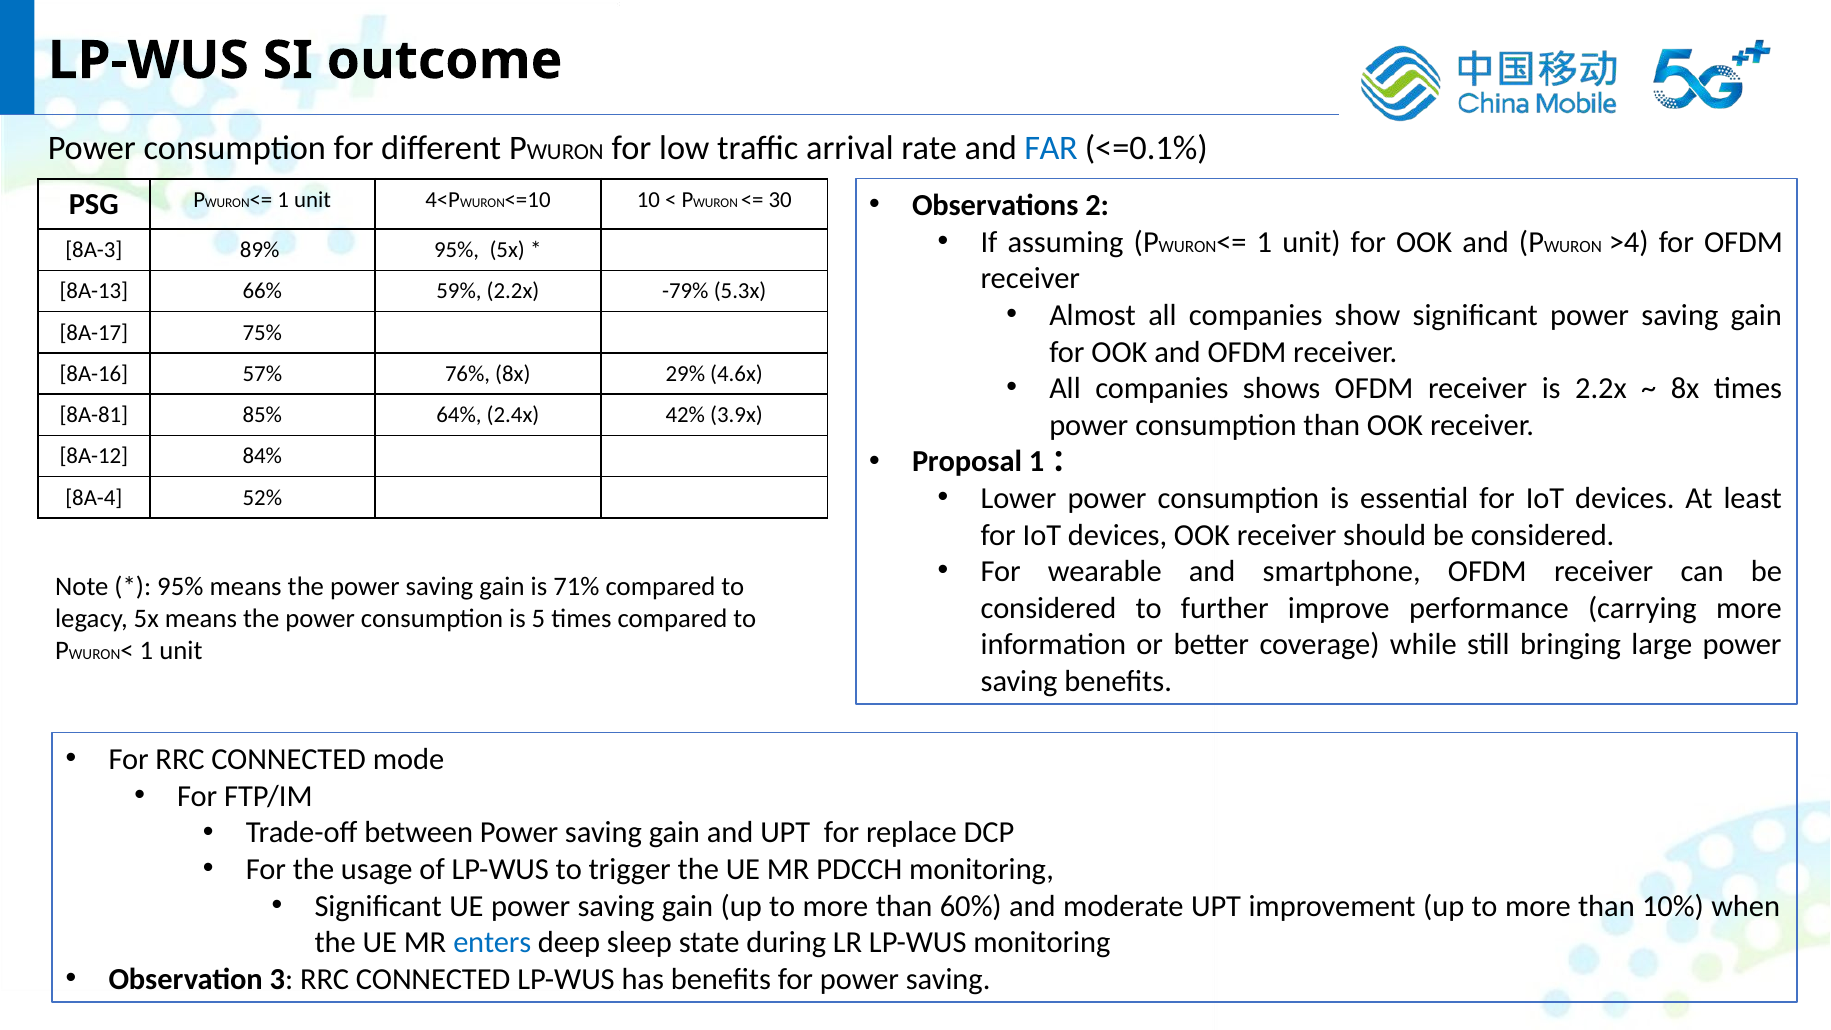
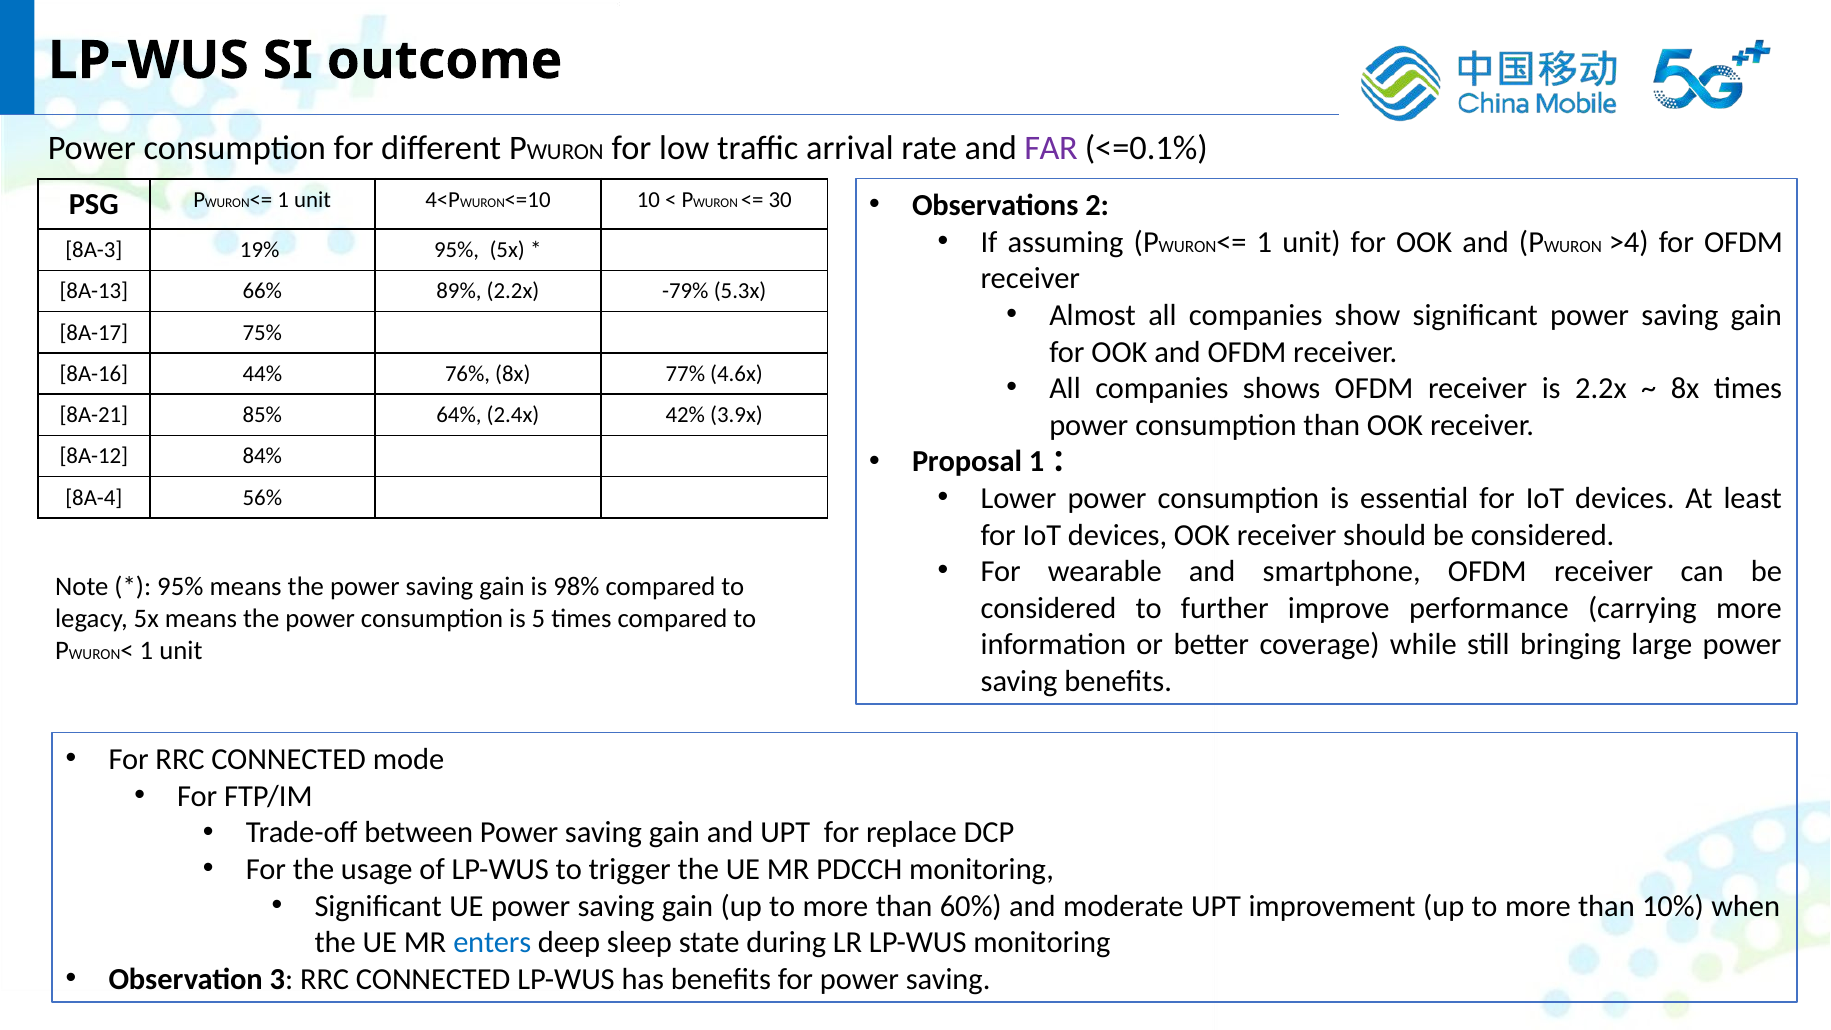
FAR colour: blue -> purple
89%: 89% -> 19%
59%: 59% -> 89%
57%: 57% -> 44%
29%: 29% -> 77%
8A-81: 8A-81 -> 8A-21
52%: 52% -> 56%
71%: 71% -> 98%
